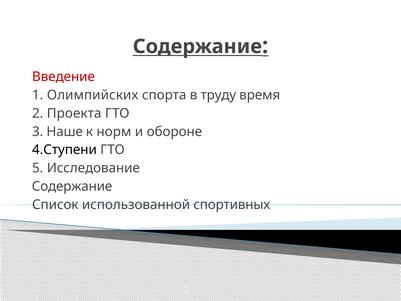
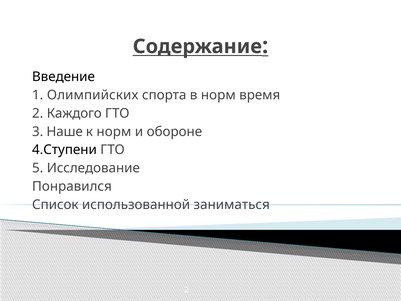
Введение colour: red -> black
в труду: труду -> норм
Проекта: Проекта -> Каждого
Содержание at (72, 186): Содержание -> Понравился
спортивных: спортивных -> заниматься
